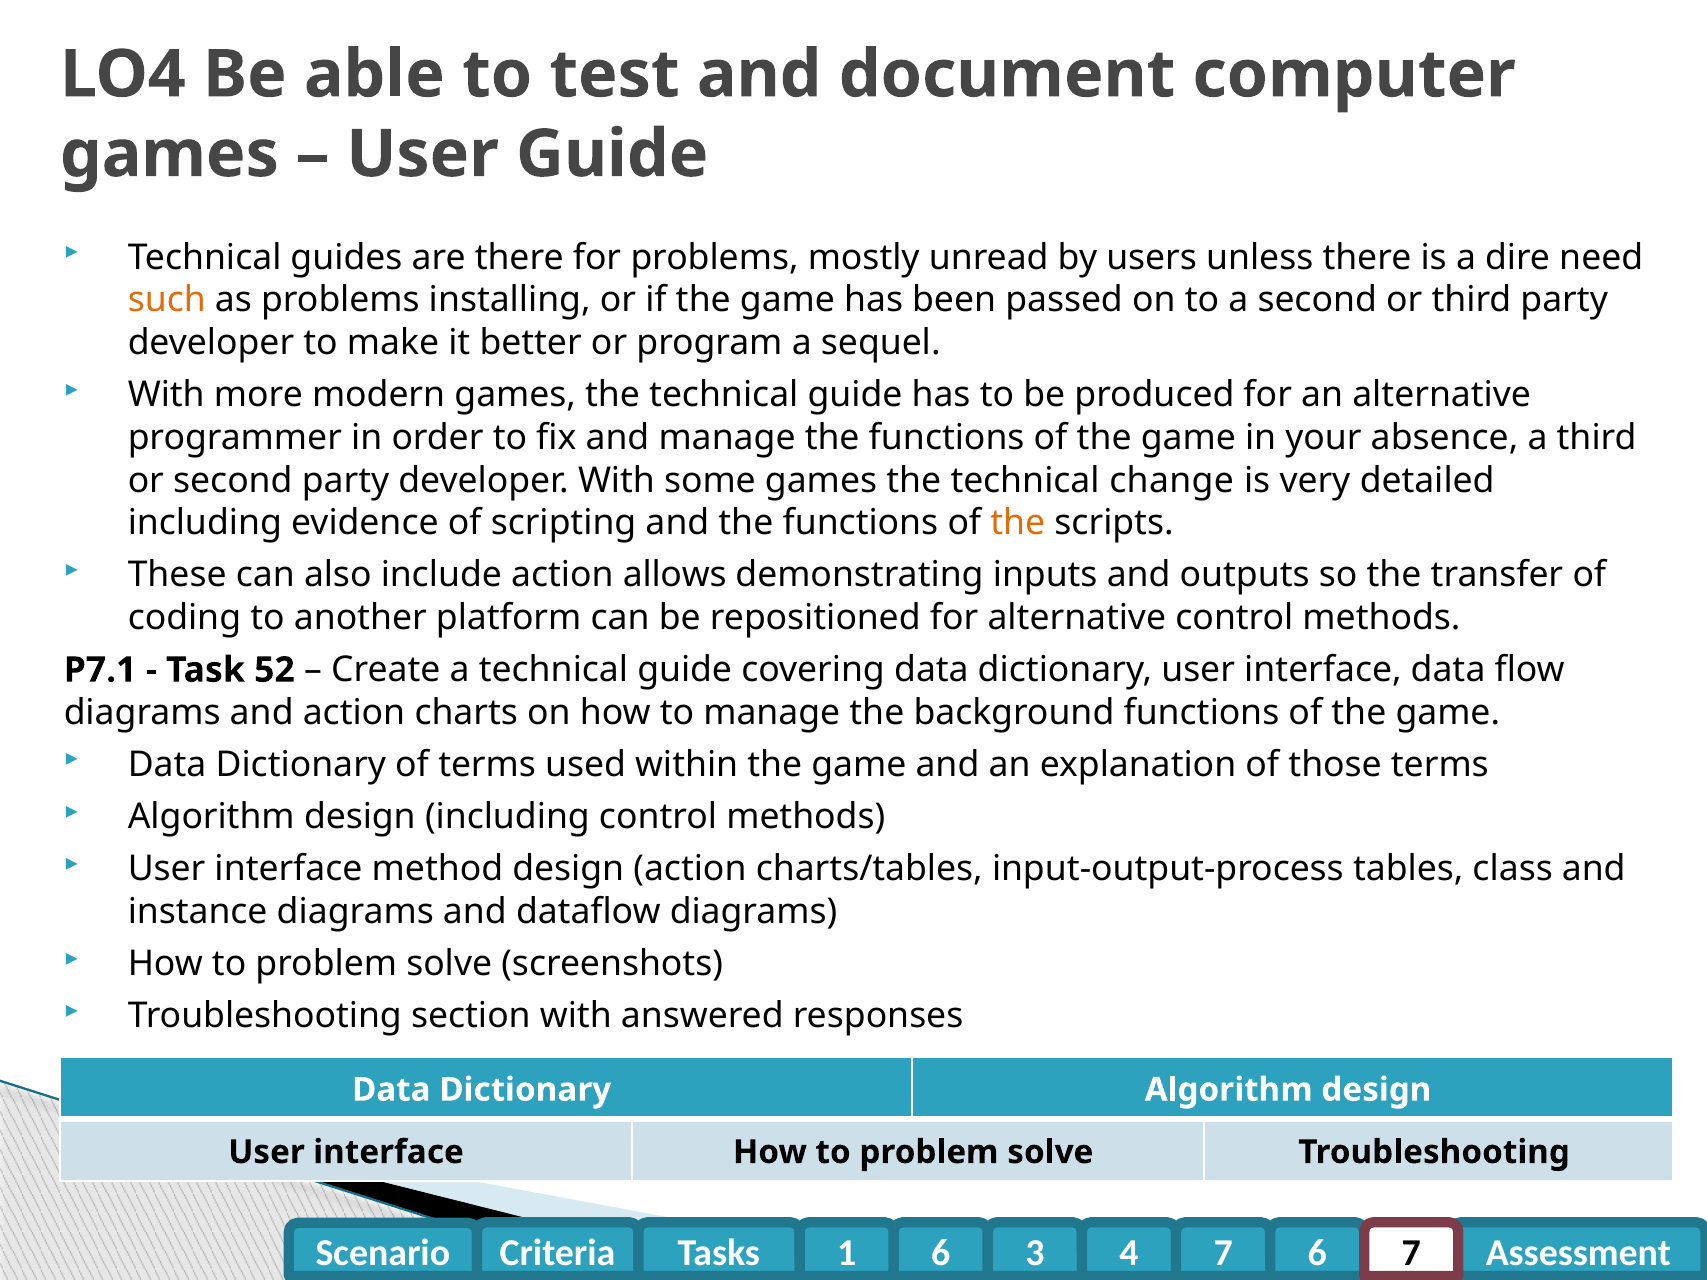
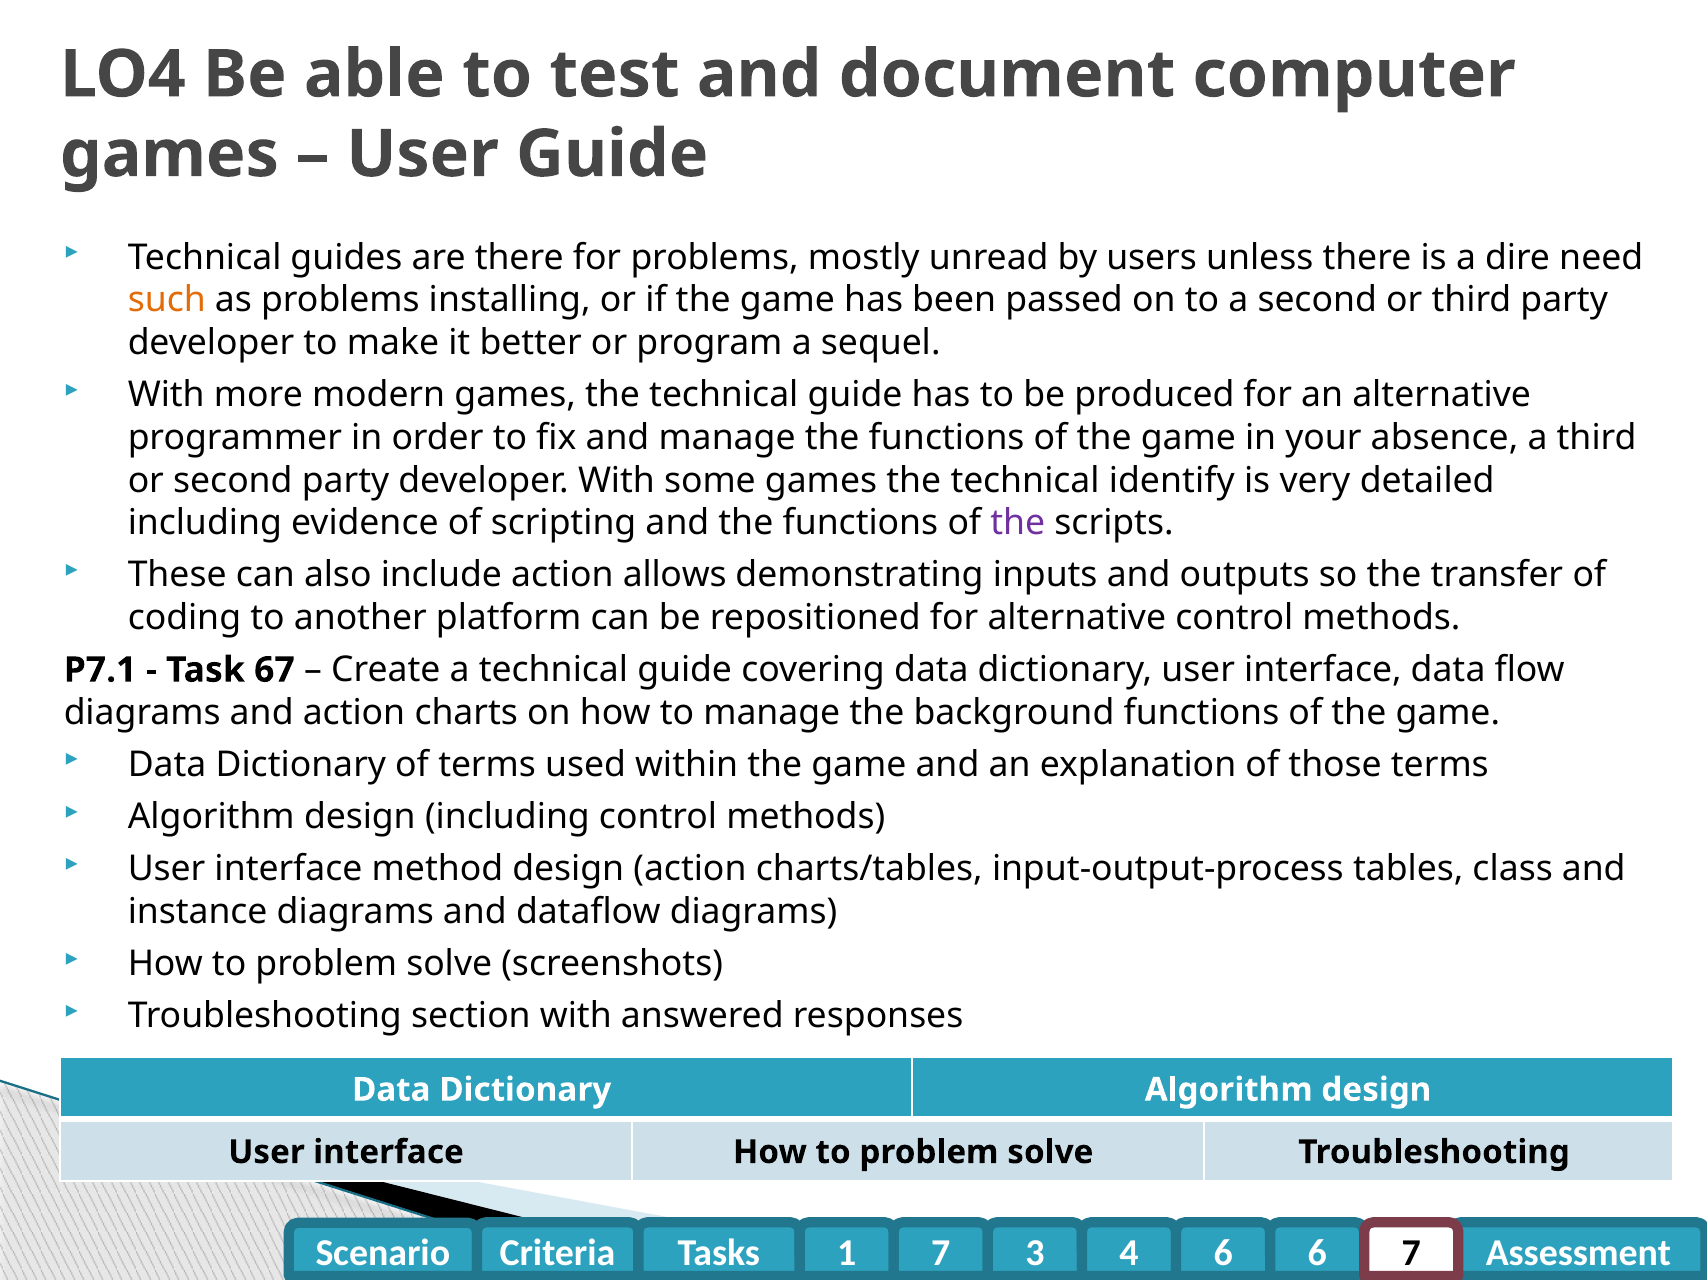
change: change -> identify
the at (1018, 523) colour: orange -> purple
52: 52 -> 67
1 6: 6 -> 7
4 7: 7 -> 6
